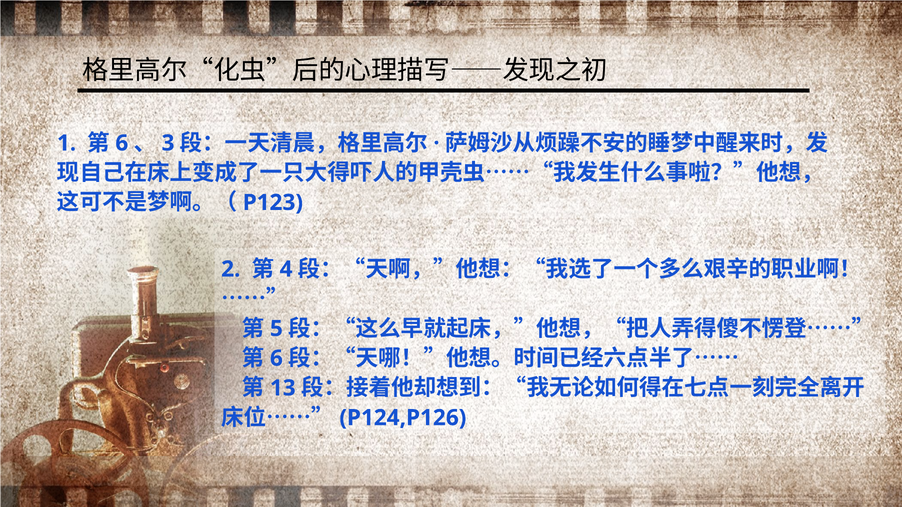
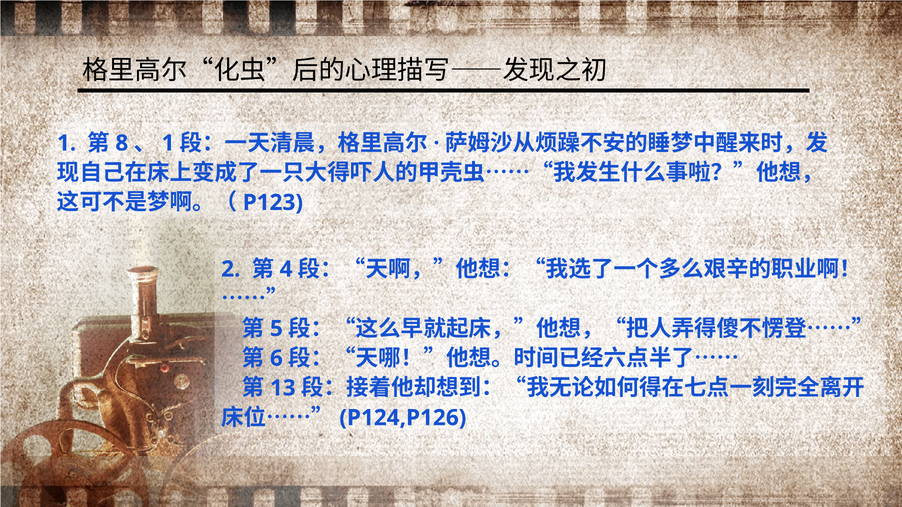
6 at (122, 143): 6 -> 8
3 at (168, 143): 3 -> 1
